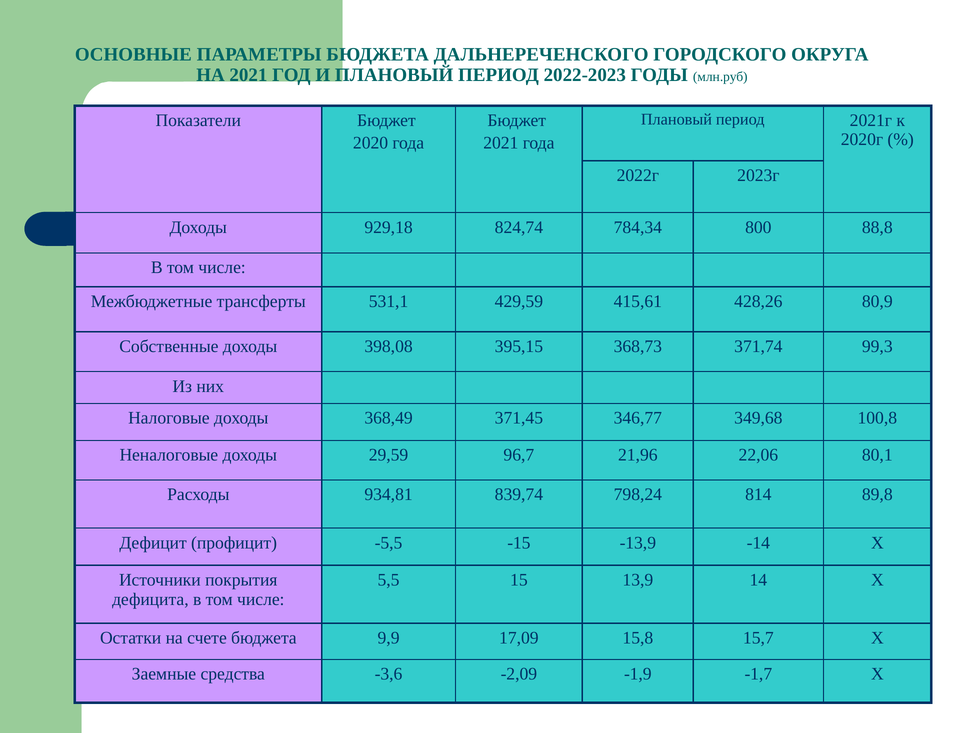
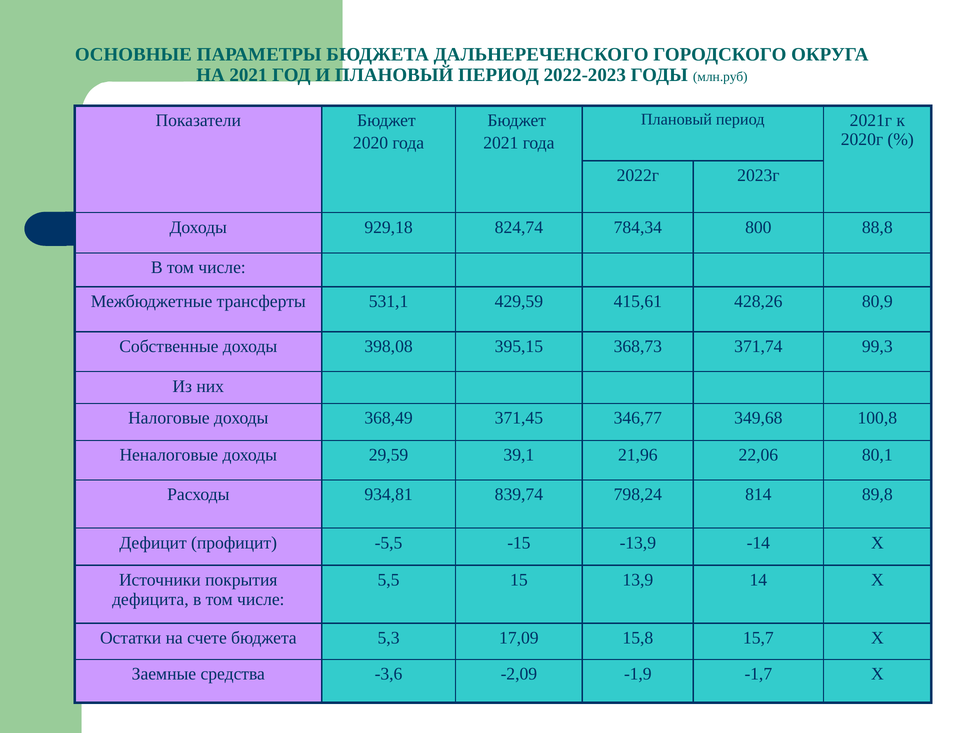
96,7: 96,7 -> 39,1
9,9: 9,9 -> 5,3
